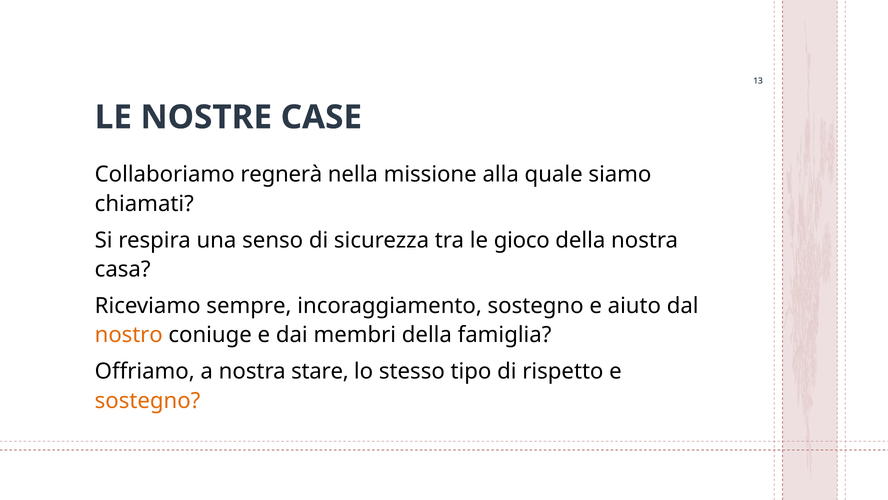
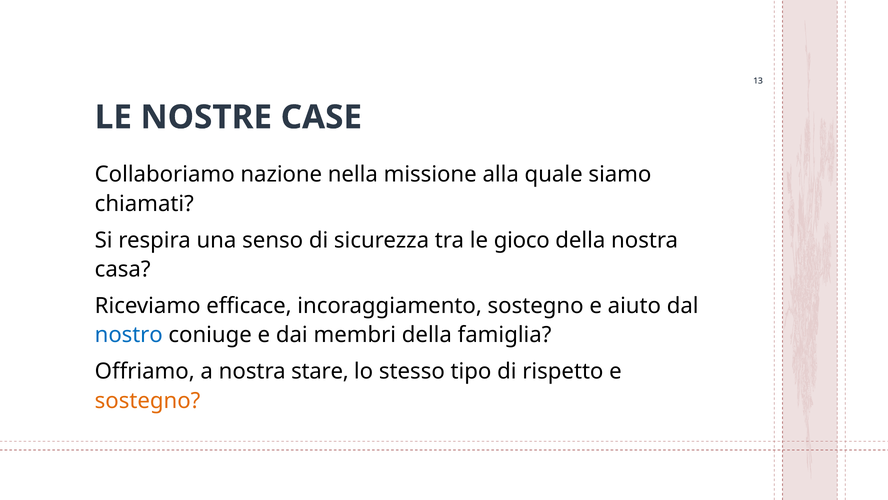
regnerà: regnerà -> nazione
sempre: sempre -> efficace
nostro colour: orange -> blue
